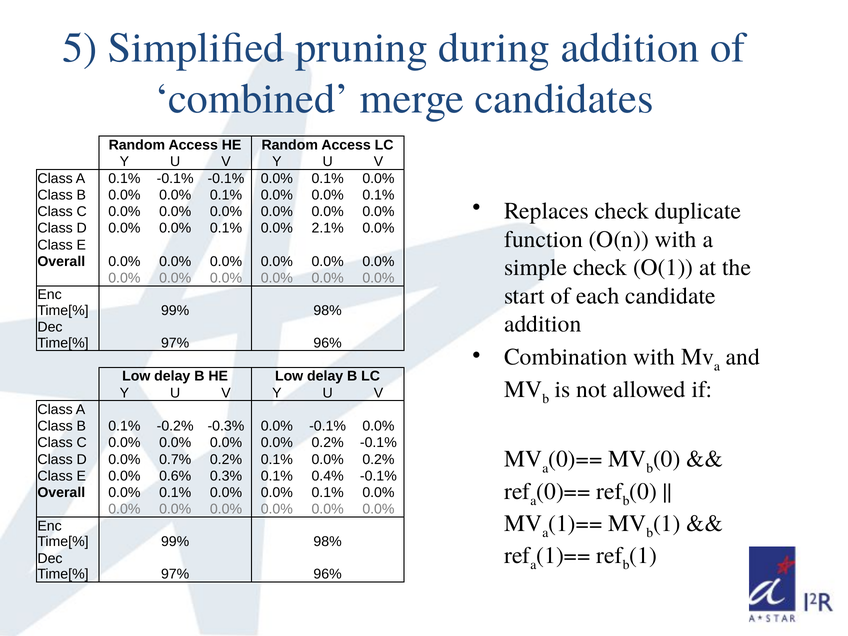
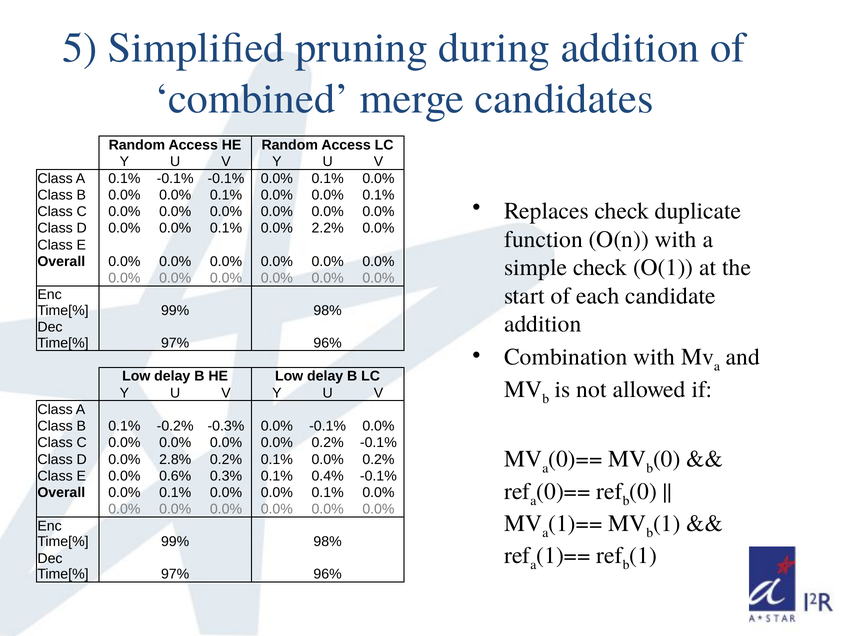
2.1%: 2.1% -> 2.2%
0.7%: 0.7% -> 2.8%
